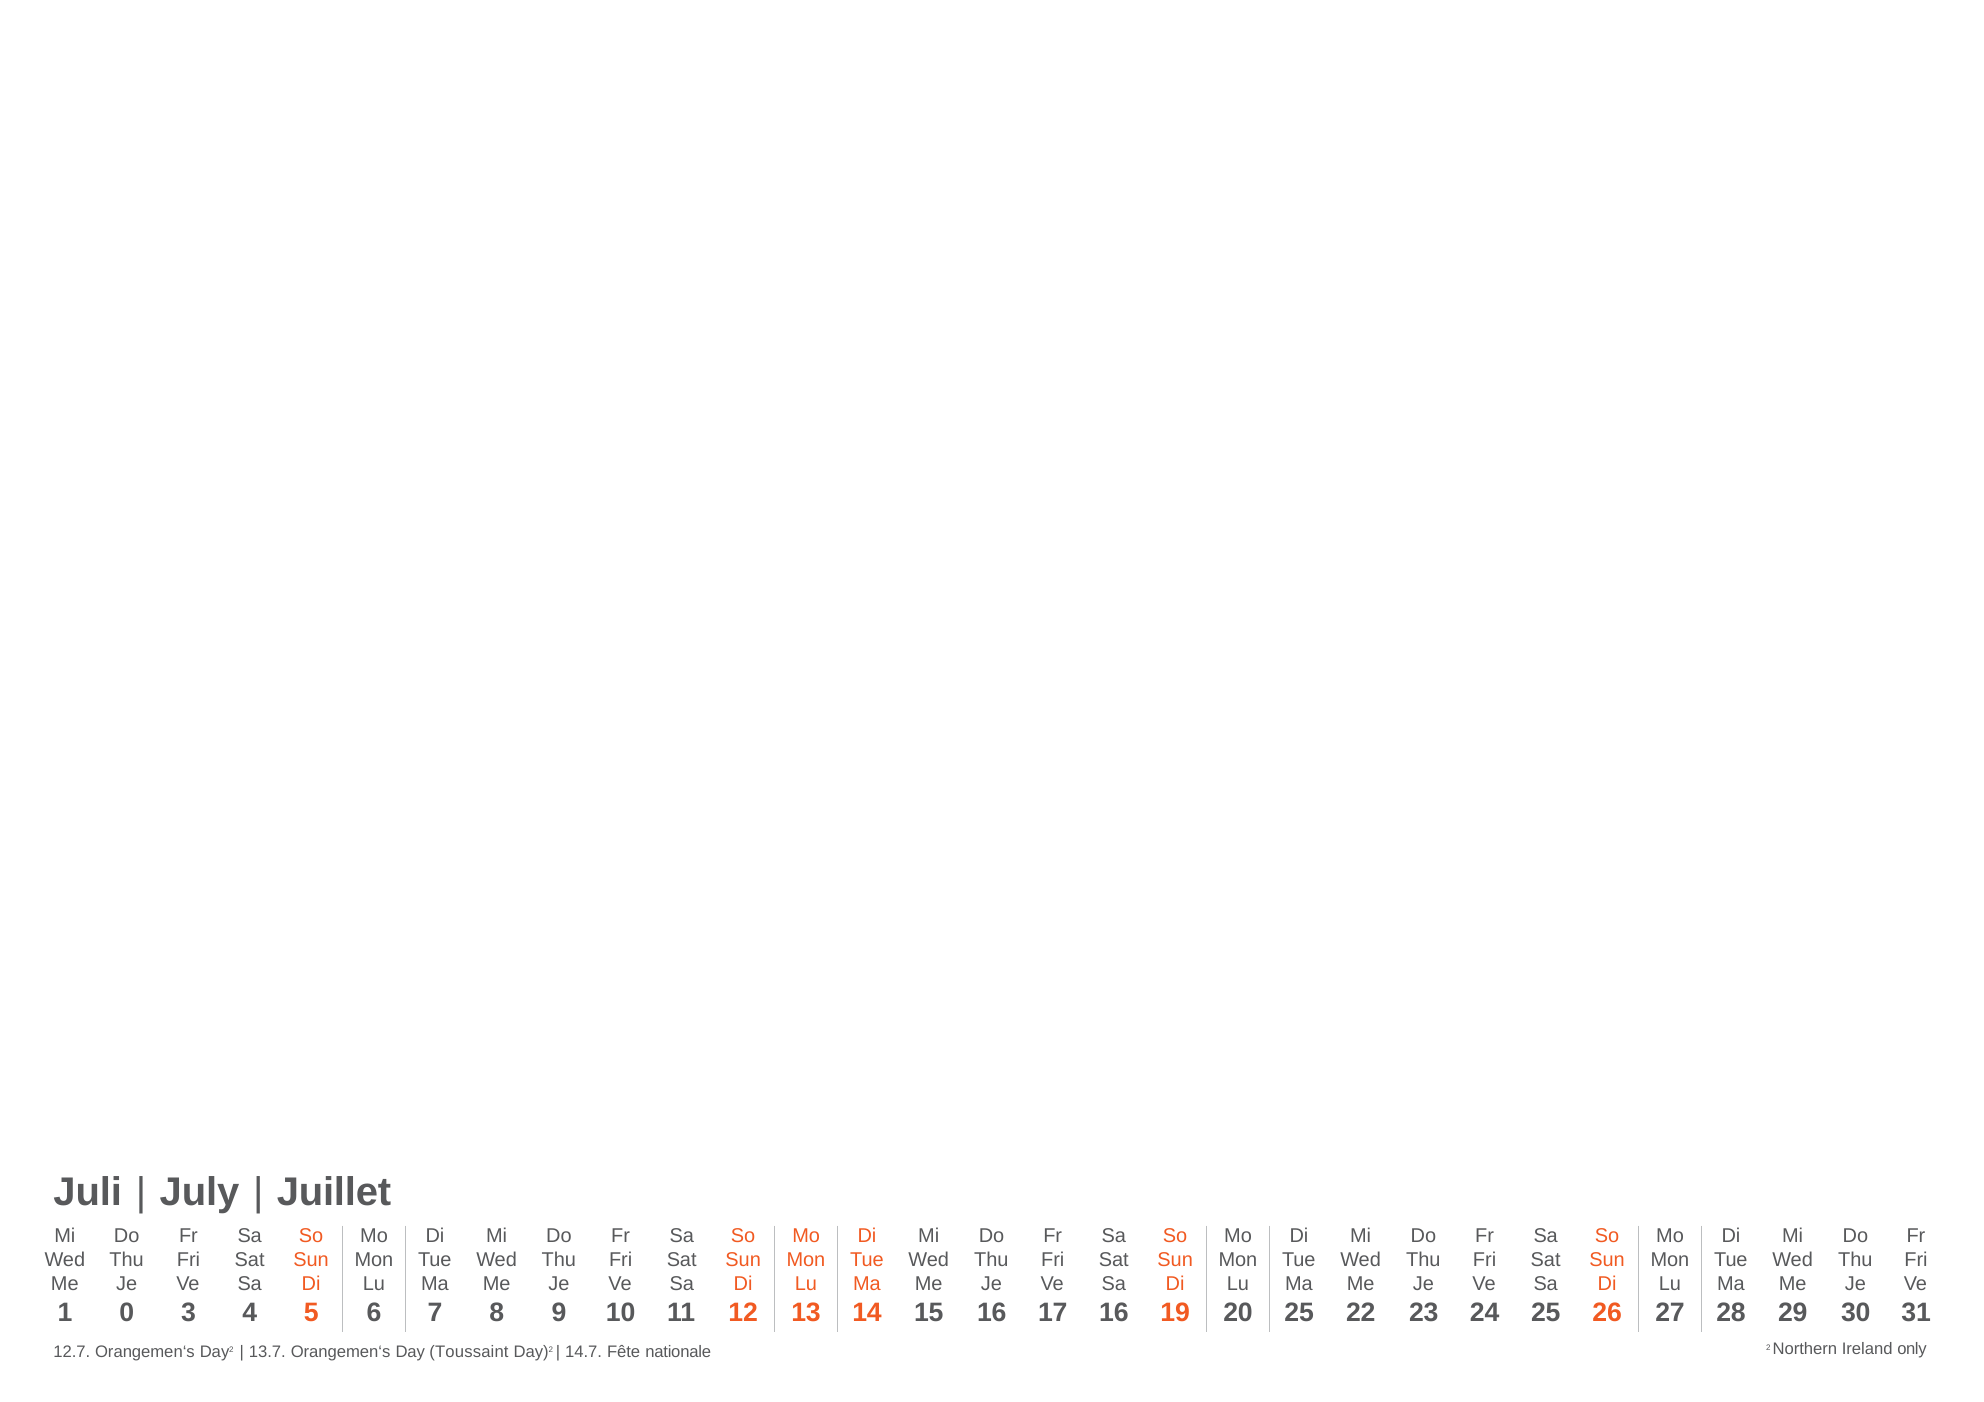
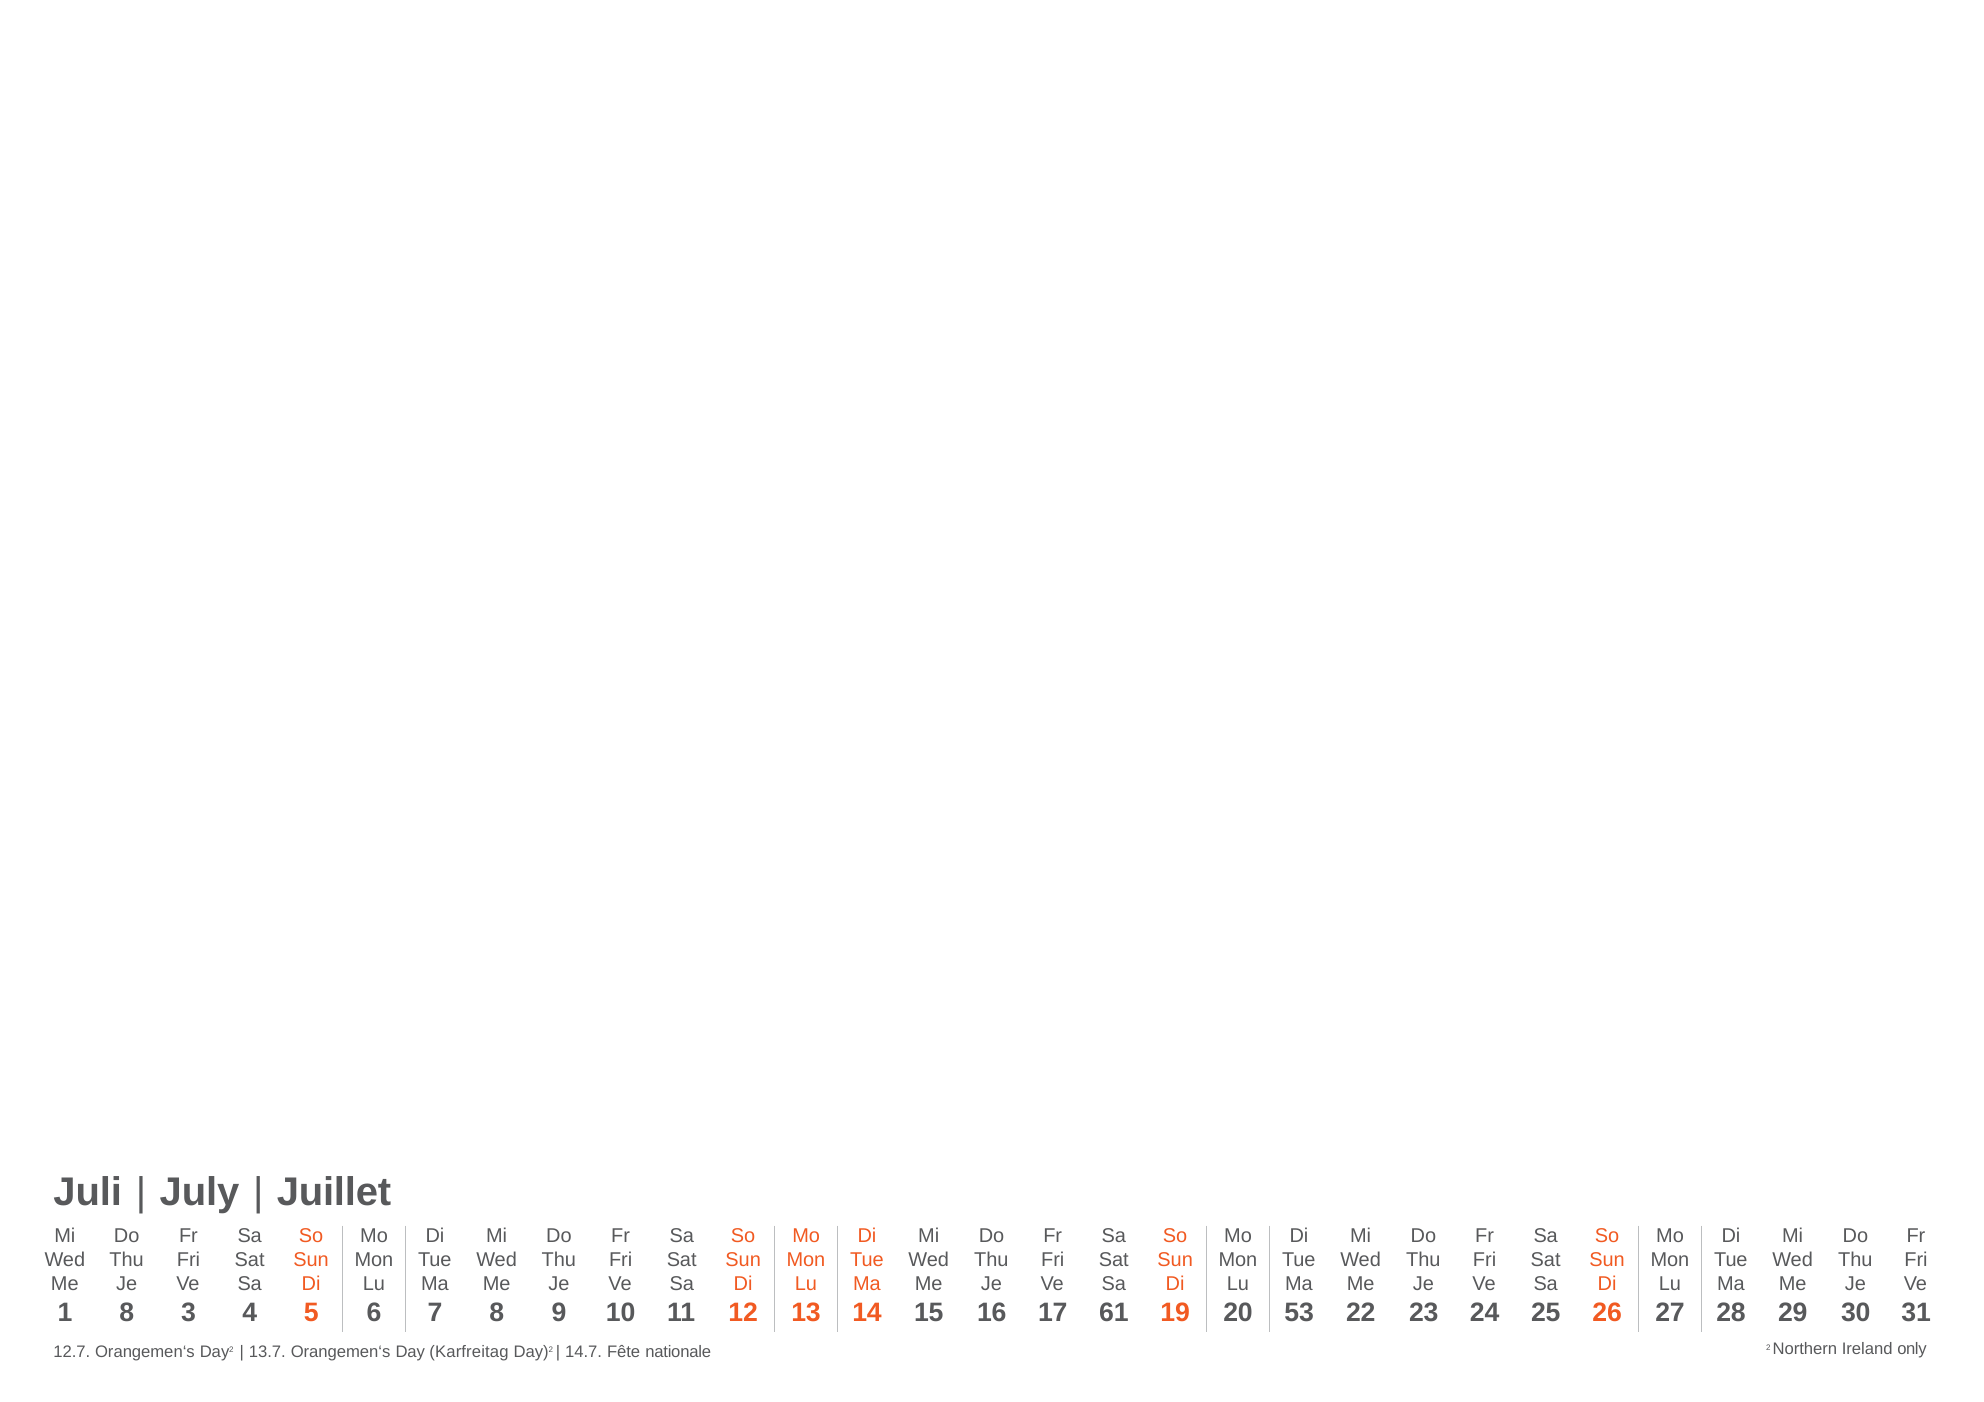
1 0: 0 -> 8
17 16: 16 -> 61
20 25: 25 -> 53
Toussaint: Toussaint -> Karfreitag
